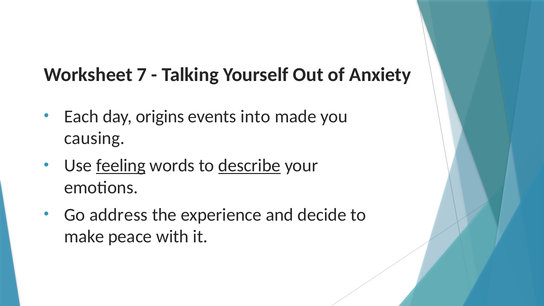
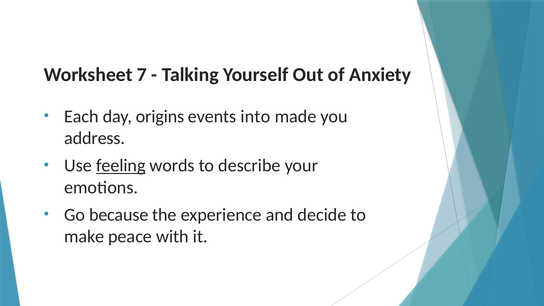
causing: causing -> address
describe underline: present -> none
address: address -> because
